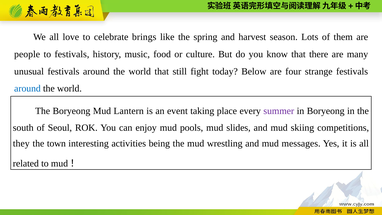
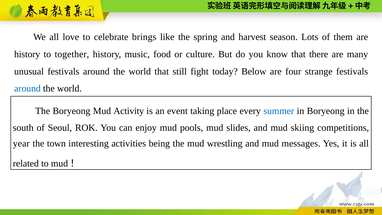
people at (27, 54): people -> history
to festivals: festivals -> together
Lantern: Lantern -> Activity
summer colour: purple -> blue
they: they -> year
